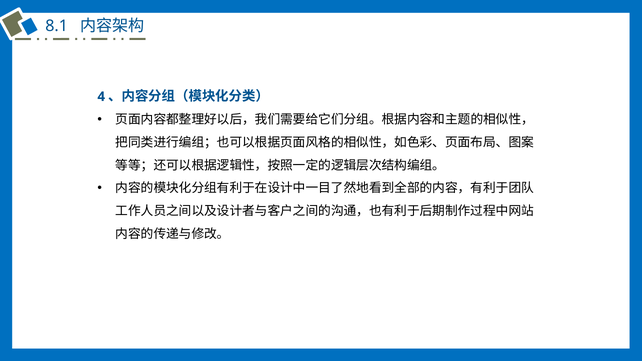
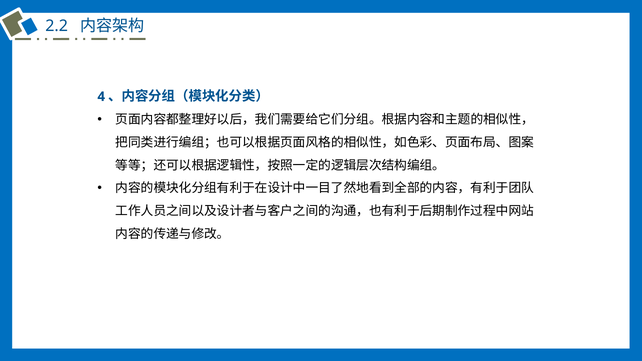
8.1: 8.1 -> 2.2
